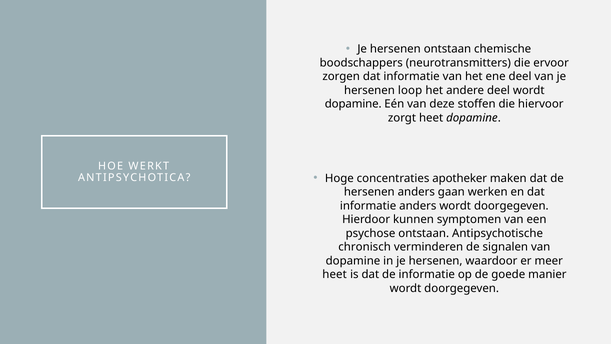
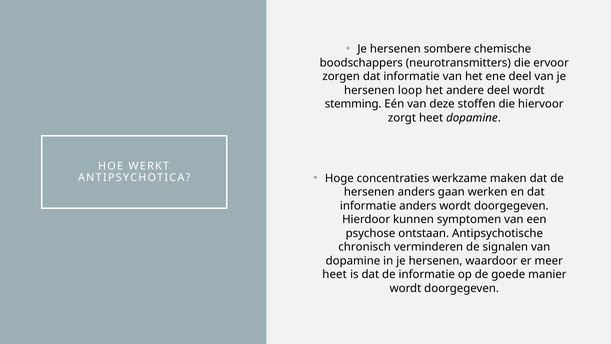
hersenen ontstaan: ontstaan -> sombere
dopamine at (353, 104): dopamine -> stemming
apotheker: apotheker -> werkzame
